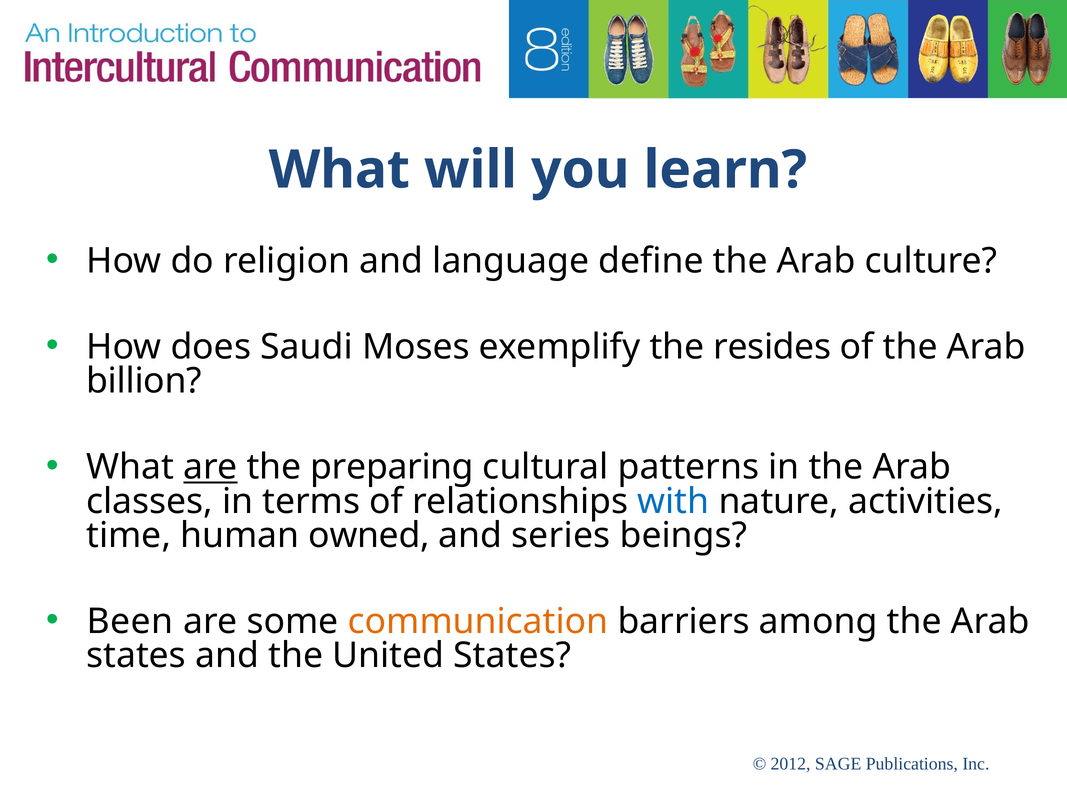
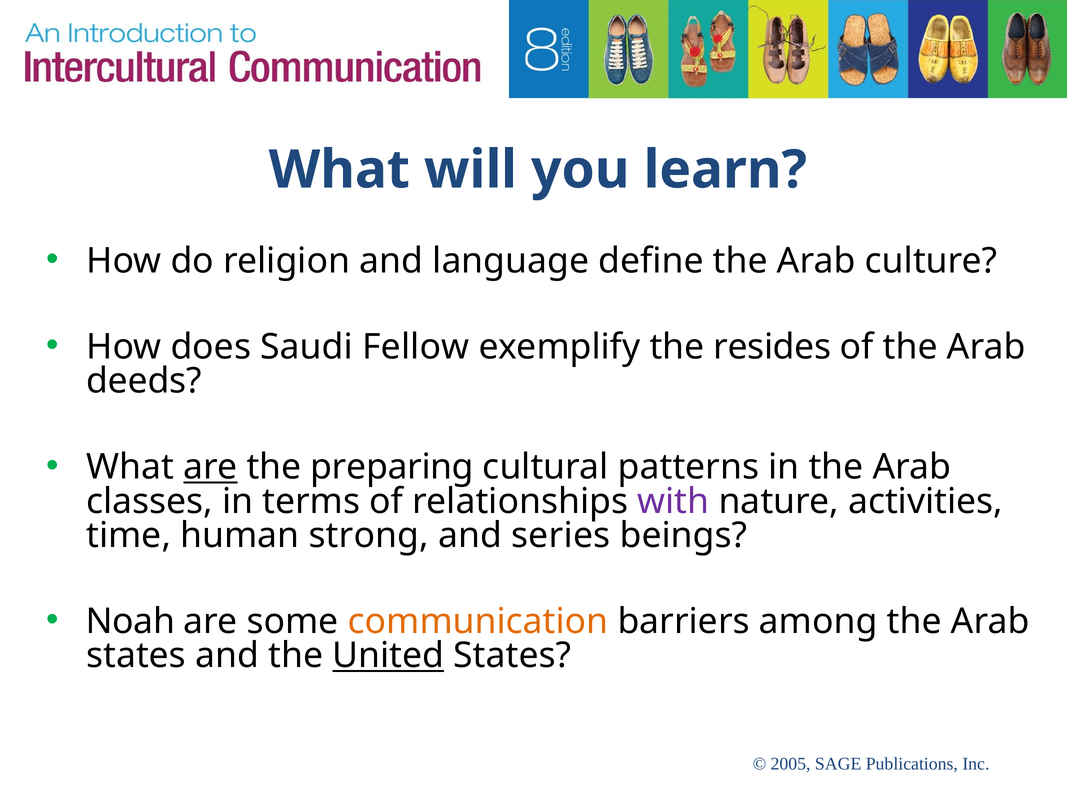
Moses: Moses -> Fellow
billion: billion -> deeds
with colour: blue -> purple
owned: owned -> strong
Been: Been -> Noah
United underline: none -> present
2012: 2012 -> 2005
